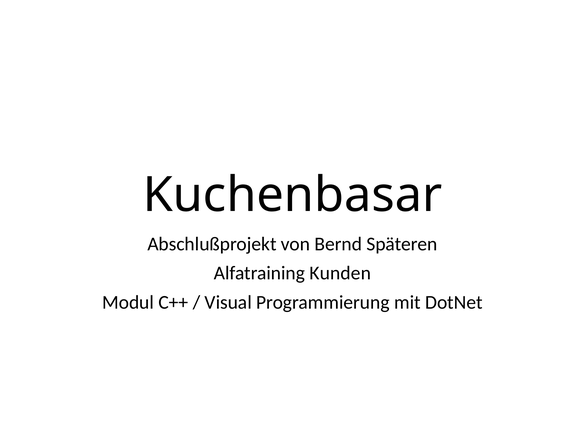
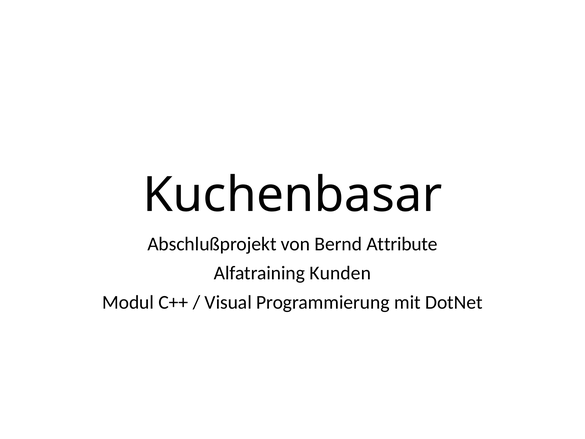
Späteren: Späteren -> Attribute
